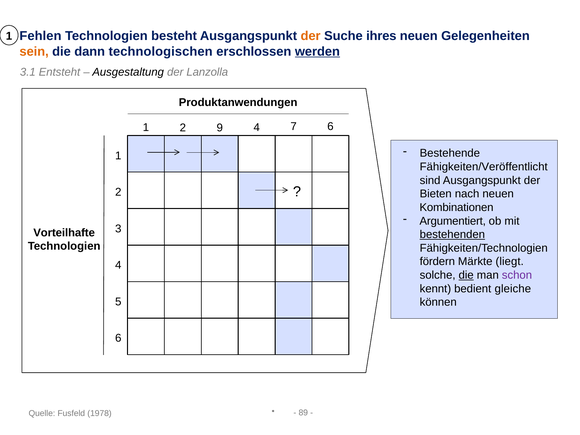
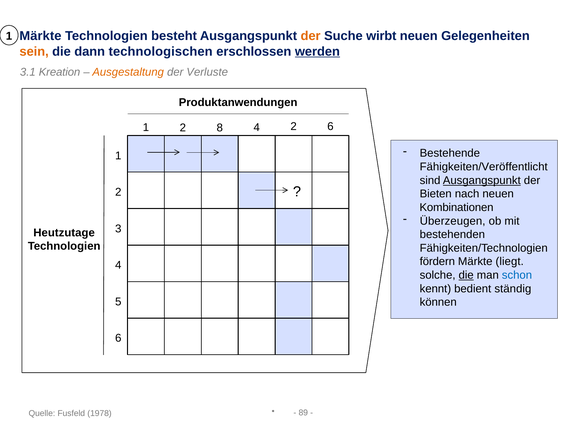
Fehlen at (40, 36): Fehlen -> Märkte
ihres: ihres -> wirbt
Entsteht: Entsteht -> Kreation
Ausgestaltung colour: black -> orange
Lanzolla: Lanzolla -> Verluste
9: 9 -> 8
4 7: 7 -> 2
Ausgangspunkt at (482, 180) underline: none -> present
Argumentiert: Argumentiert -> Überzeugen
Vorteilhafte: Vorteilhafte -> Heutzutage
bestehenden underline: present -> none
schon colour: purple -> blue
gleiche: gleiche -> ständig
